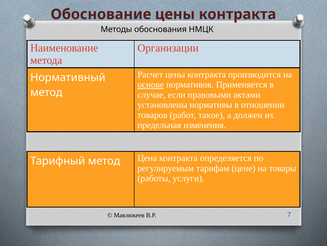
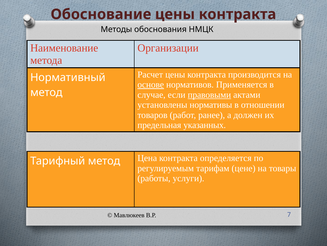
правовыми underline: none -> present
такое: такое -> ранее
изменения: изменения -> указанных
